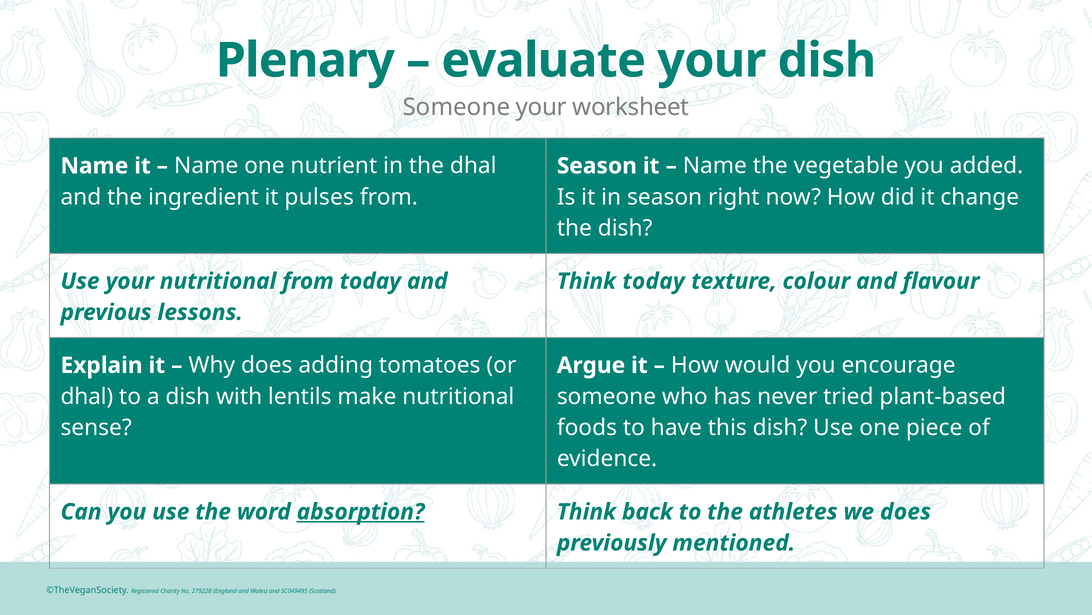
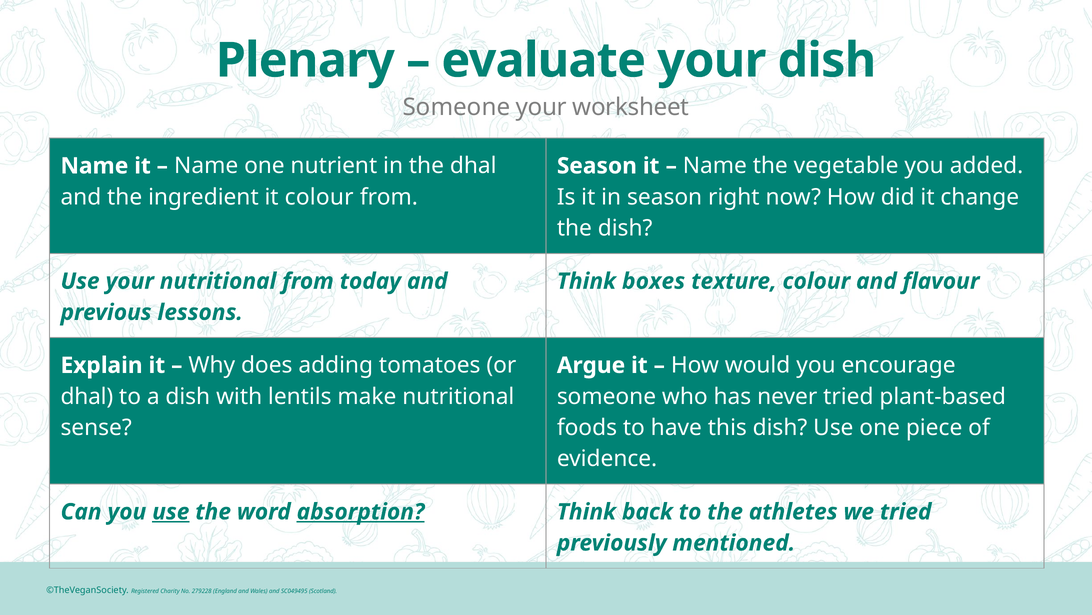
it pulses: pulses -> colour
Think today: today -> boxes
use at (171, 511) underline: none -> present
we does: does -> tried
